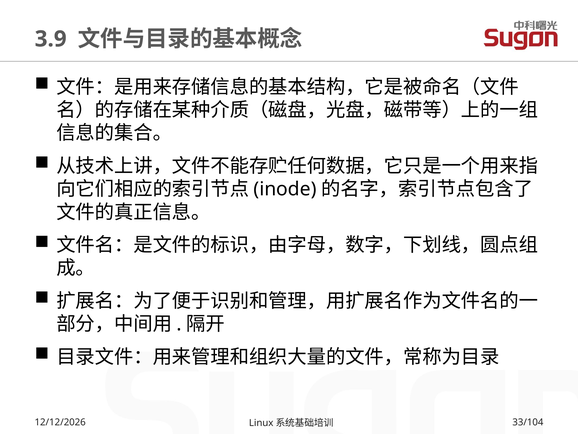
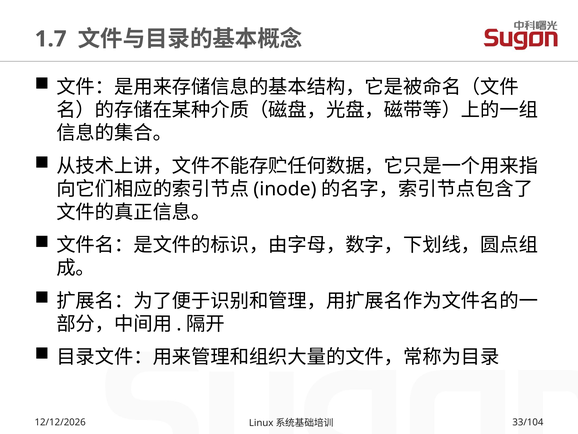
3.9: 3.9 -> 1.7
